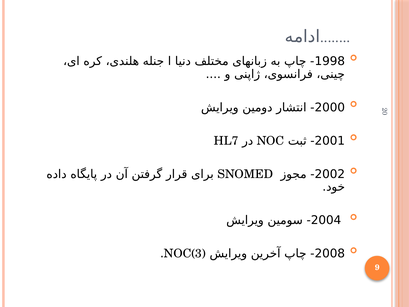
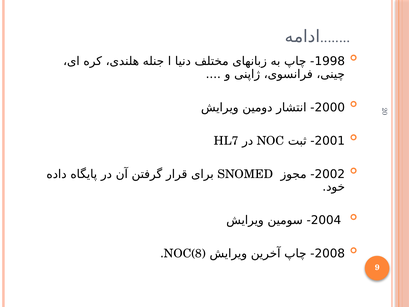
NOC(3: NOC(3 -> NOC(8
